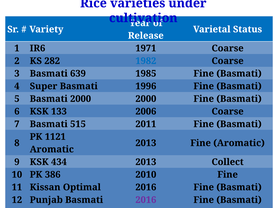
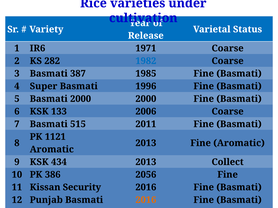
639: 639 -> 387
2010: 2010 -> 2056
Optimal: Optimal -> Security
2016 at (146, 200) colour: purple -> orange
